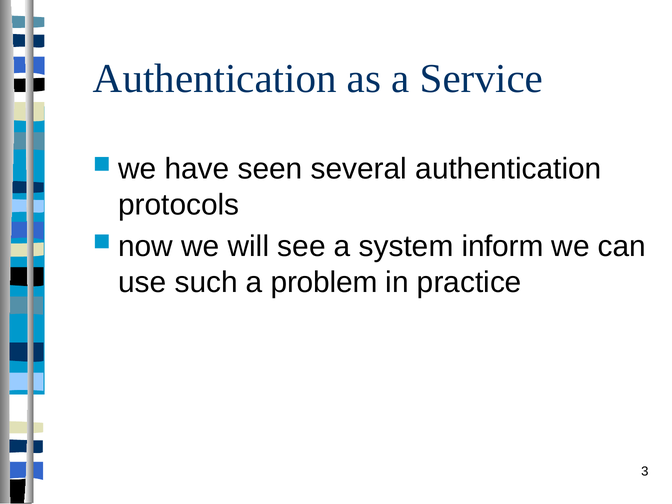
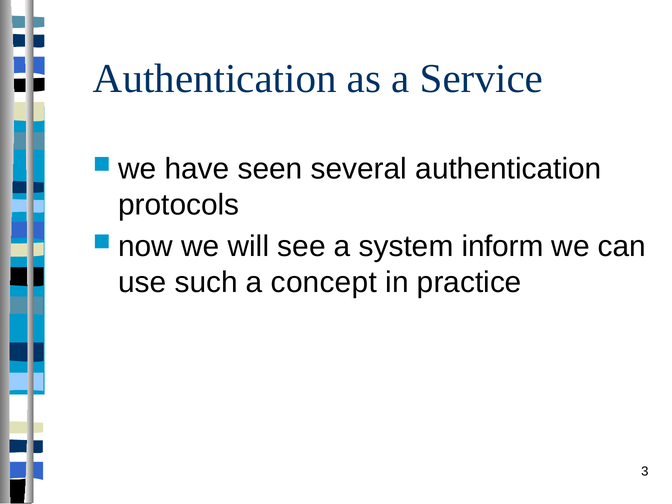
problem: problem -> concept
